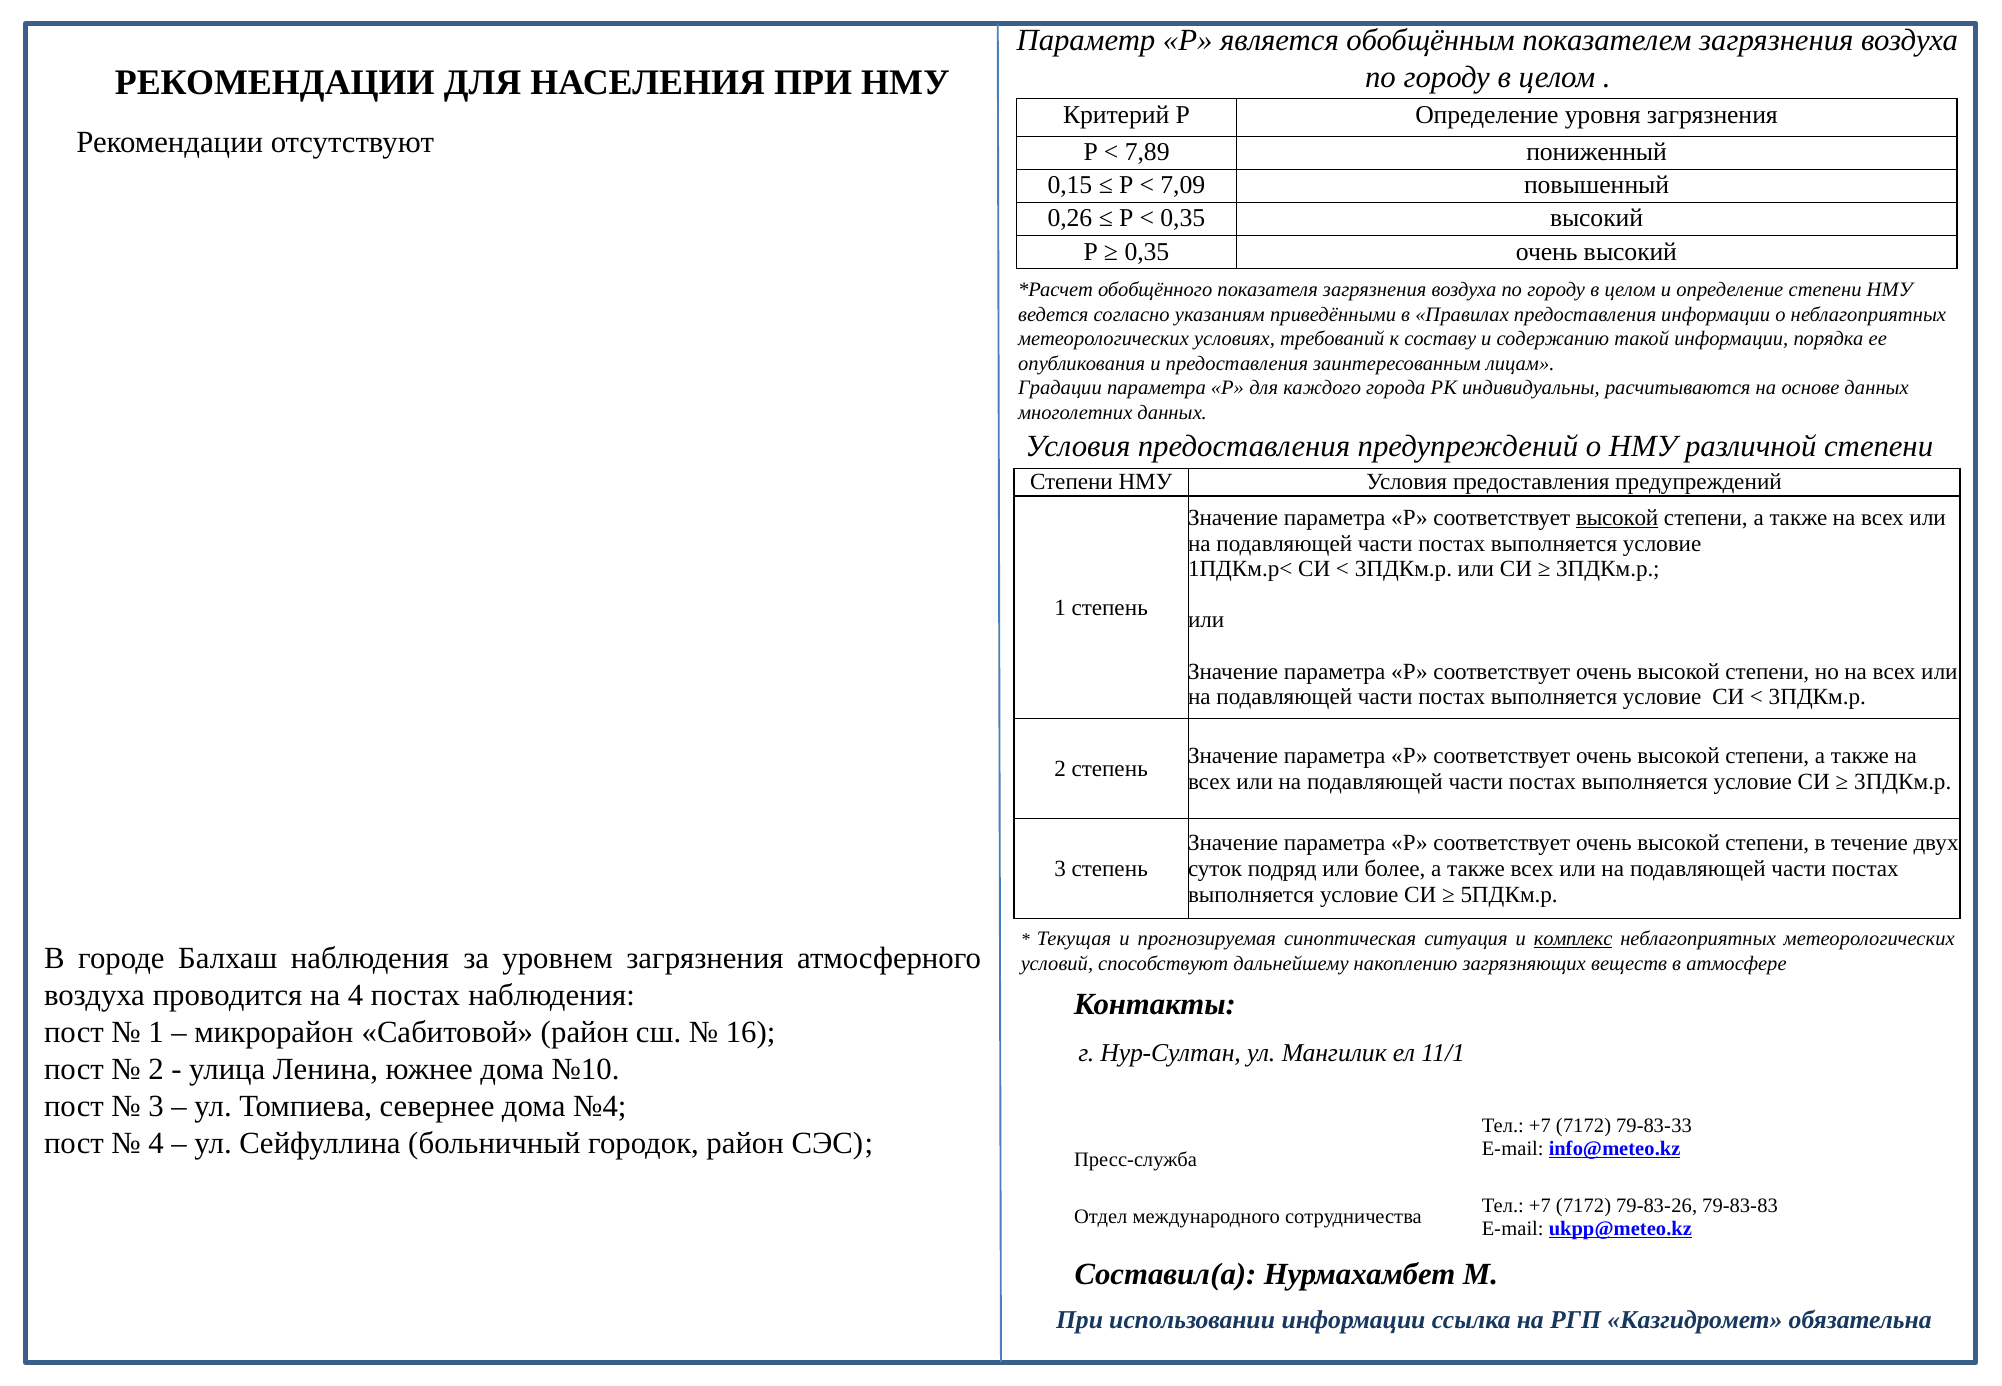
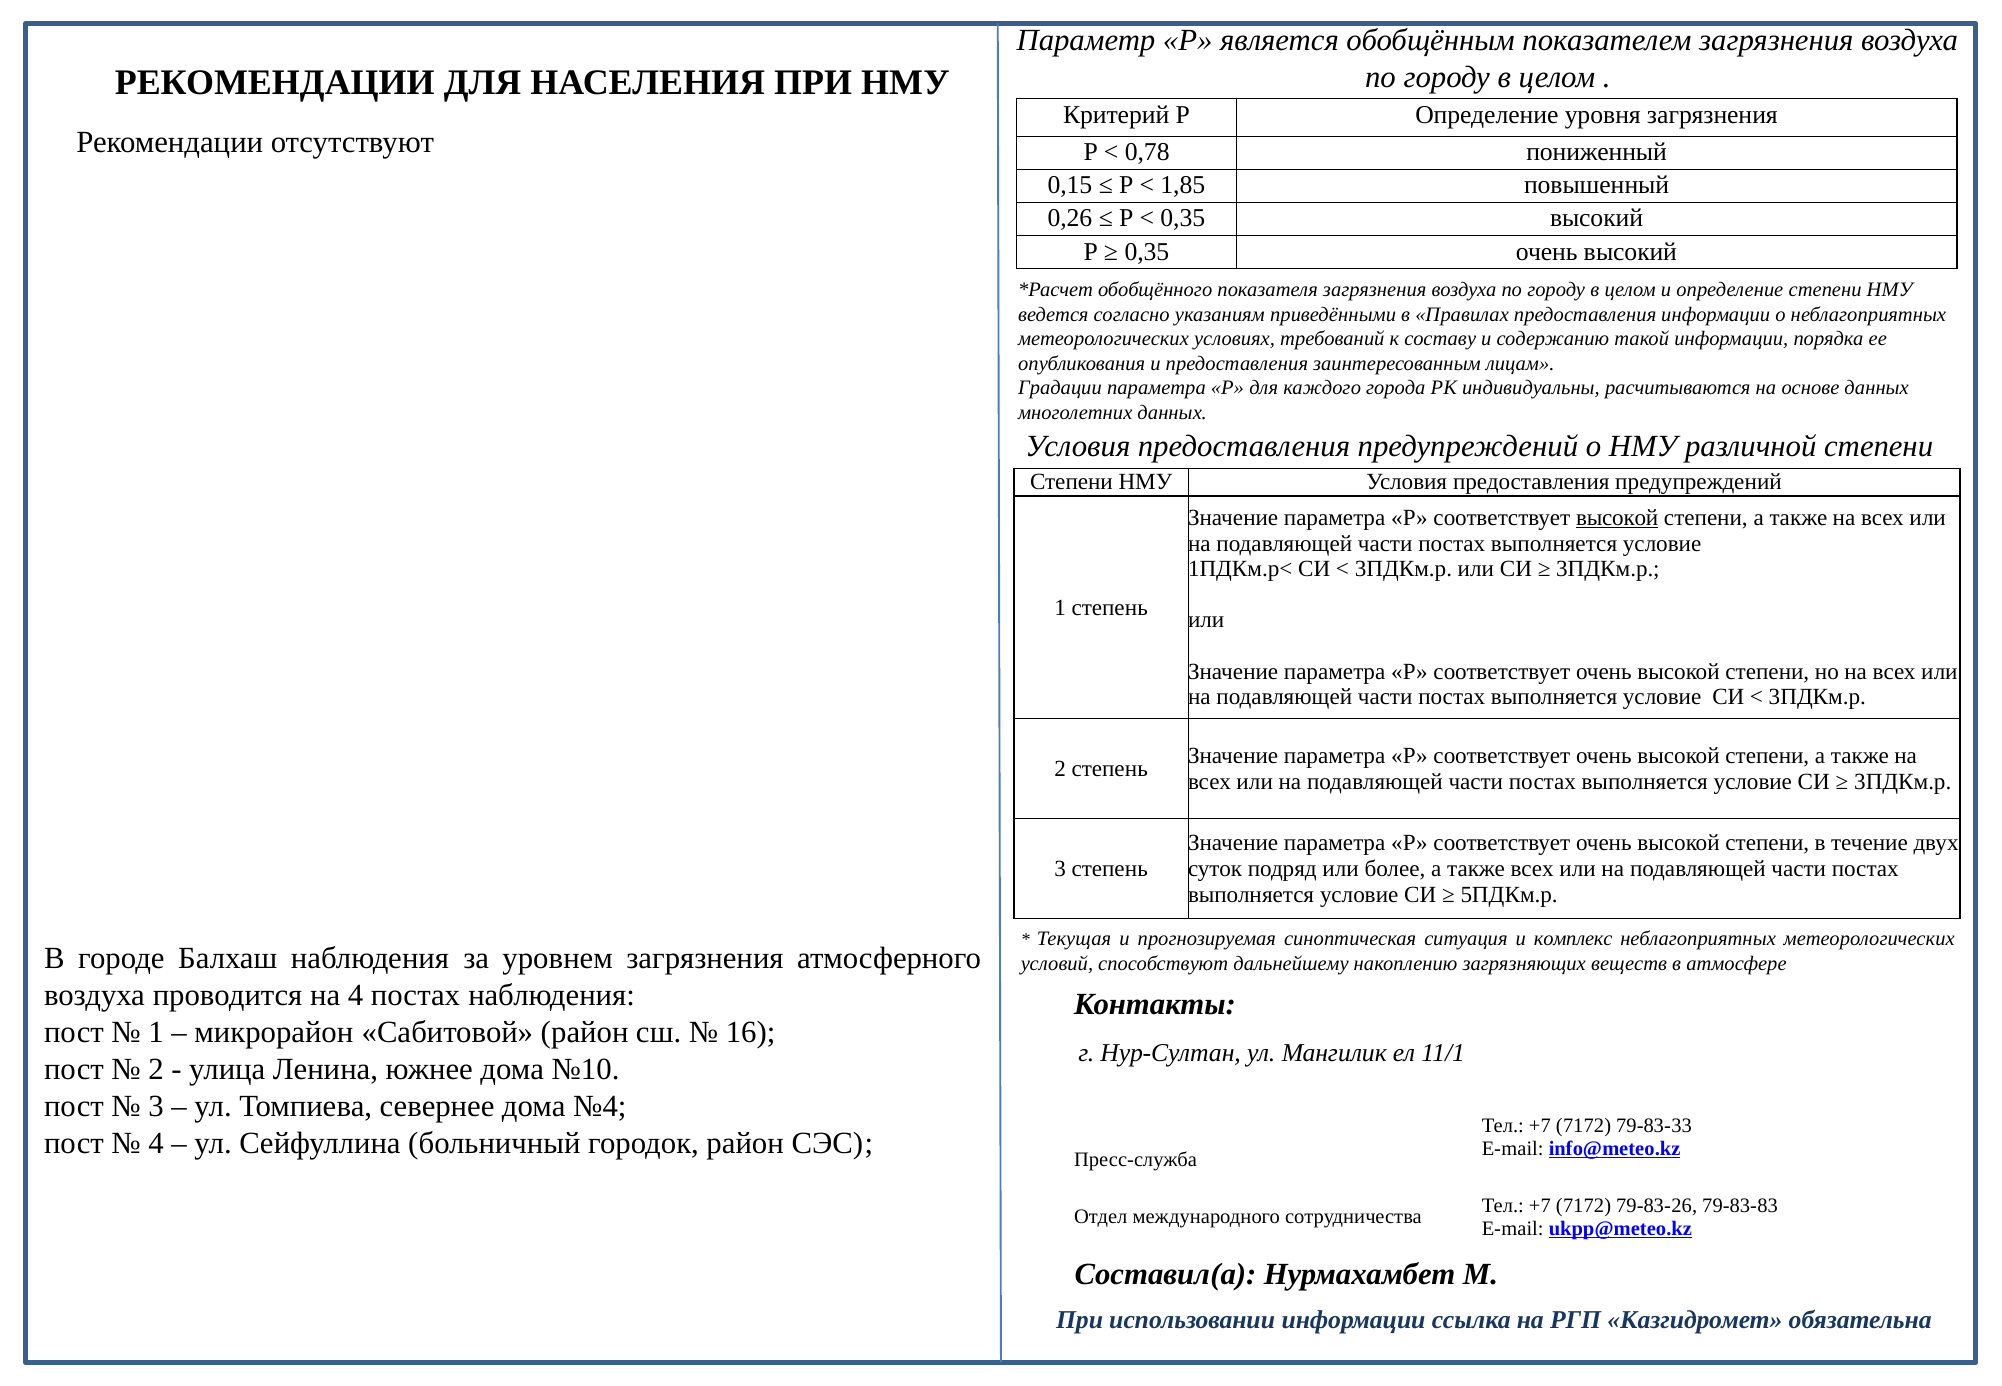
7,89: 7,89 -> 0,78
7,09: 7,09 -> 1,85
комплекс underline: present -> none
